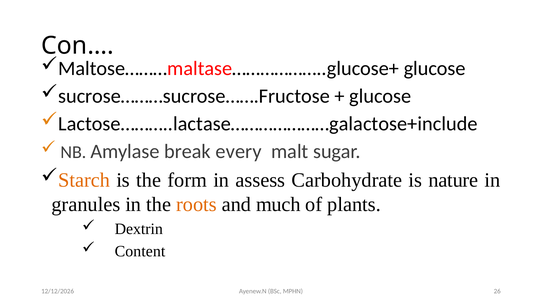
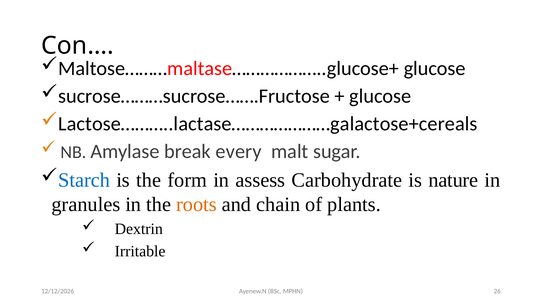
Lactose………..lactase…………………galactose+include: Lactose………..lactase…………………galactose+include -> Lactose………..lactase…………………galactose+cereals
Starch colour: orange -> blue
much: much -> chain
Content: Content -> Irritable
